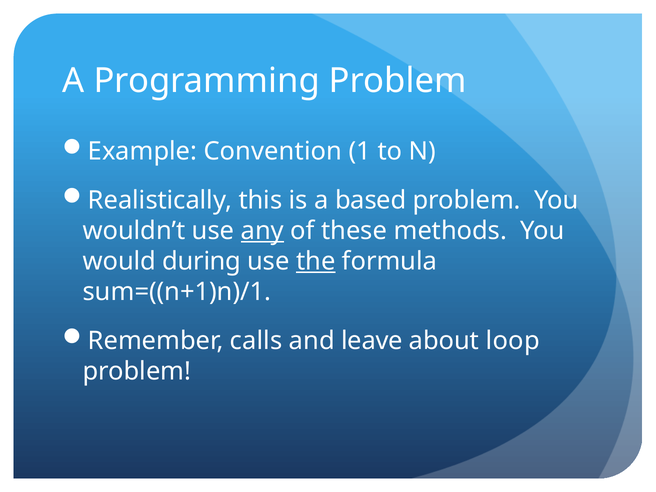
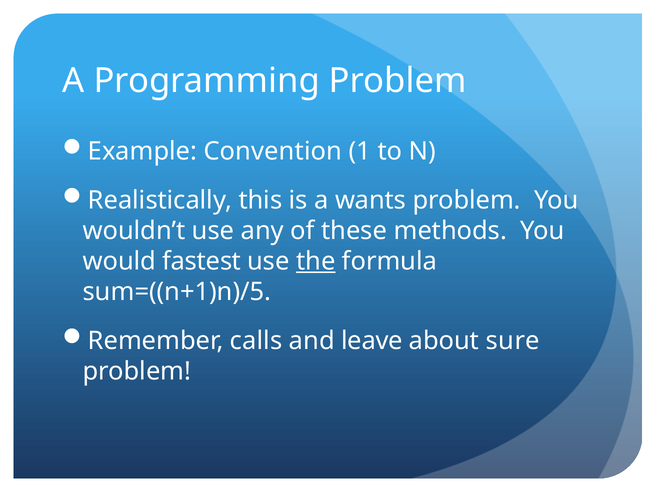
based: based -> wants
any underline: present -> none
during: during -> fastest
sum=((n+1)n)/1: sum=((n+1)n)/1 -> sum=((n+1)n)/5
loop: loop -> sure
